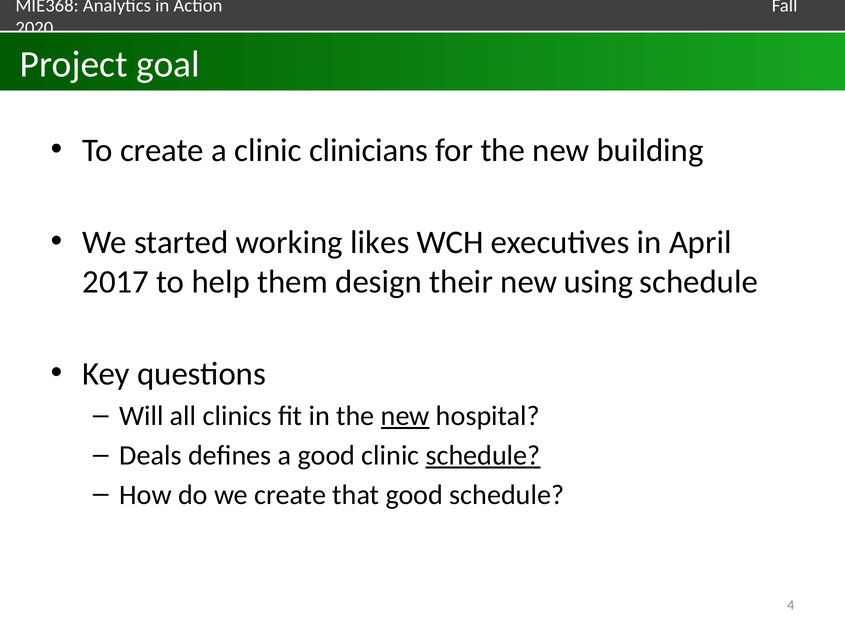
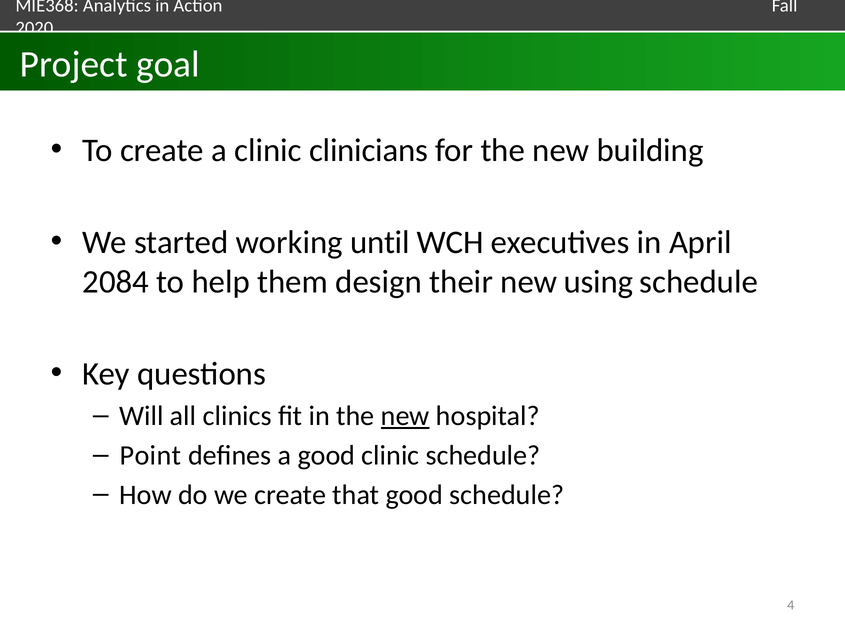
likes: likes -> until
2017: 2017 -> 2084
Deals: Deals -> Point
schedule at (483, 455) underline: present -> none
